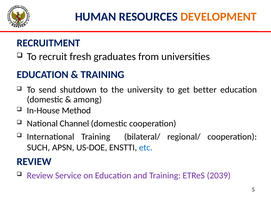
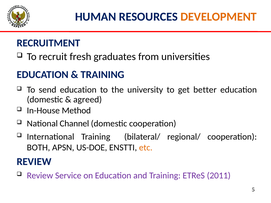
send shutdown: shutdown -> education
among: among -> agreed
SUCH: SUCH -> BOTH
etc colour: blue -> orange
2039: 2039 -> 2011
